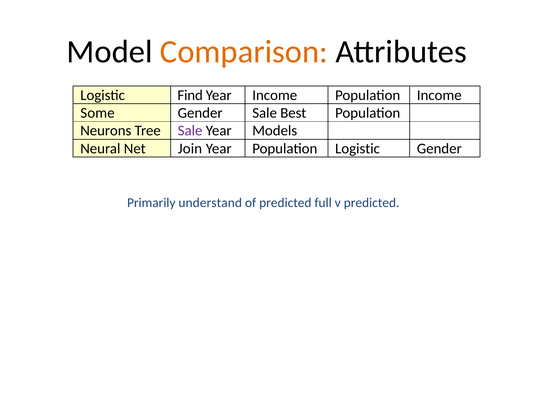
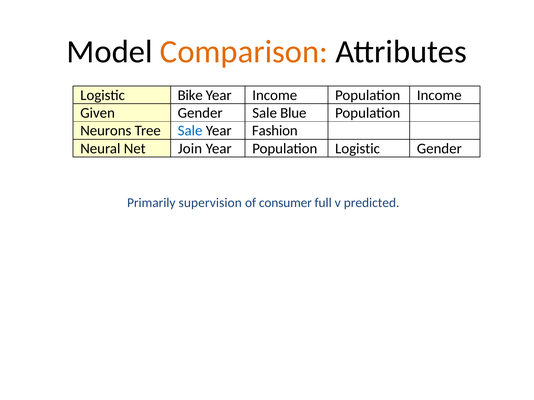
Find: Find -> Bike
Some: Some -> Given
Best: Best -> Blue
Sale at (190, 131) colour: purple -> blue
Models: Models -> Fashion
understand: understand -> supervision
of predicted: predicted -> consumer
